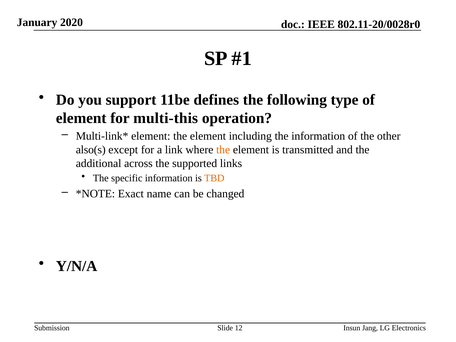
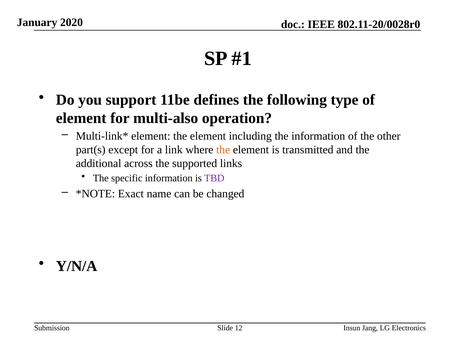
multi-this: multi-this -> multi-also
also(s: also(s -> part(s
TBD colour: orange -> purple
